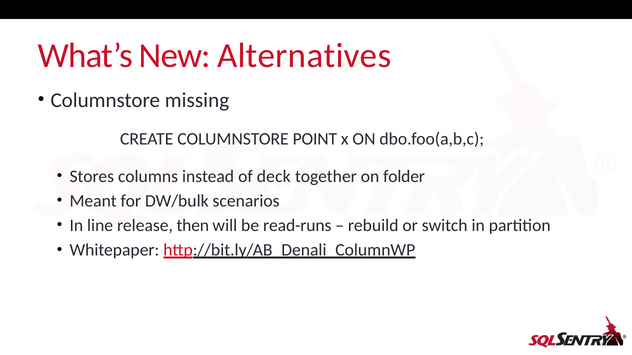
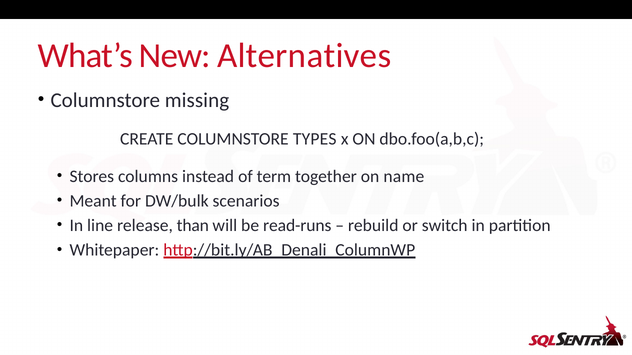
POINT: POINT -> TYPES
deck: deck -> term
folder: folder -> name
then: then -> than
